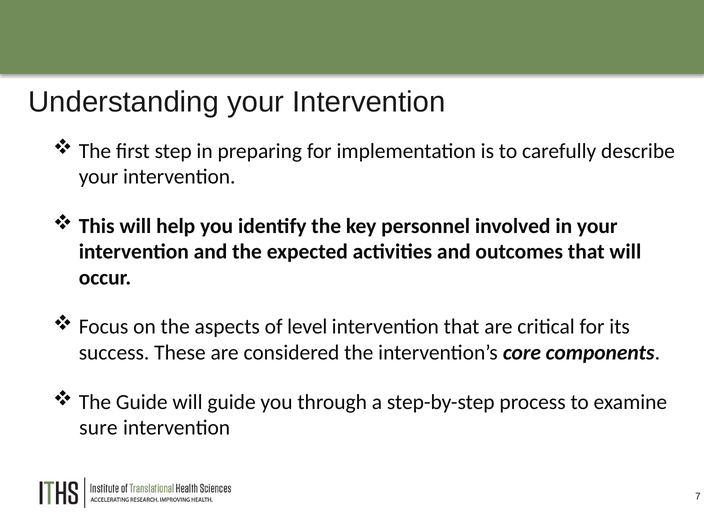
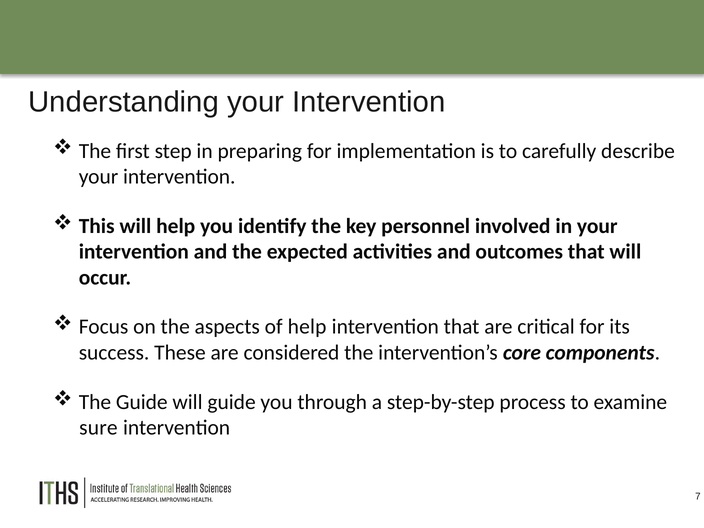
of level: level -> help
